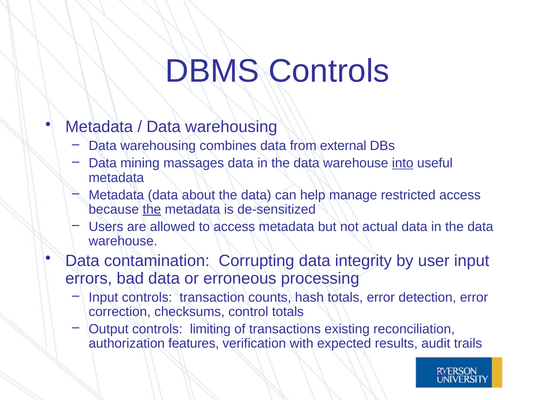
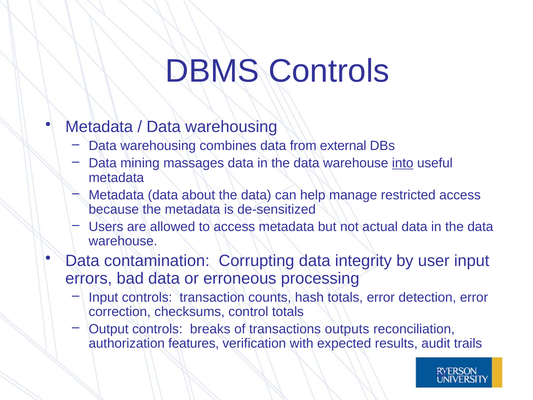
the at (152, 209) underline: present -> none
limiting: limiting -> breaks
existing: existing -> outputs
